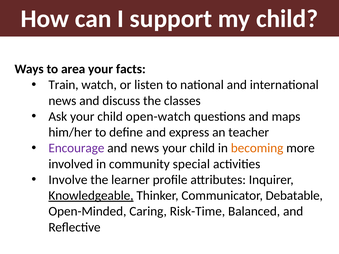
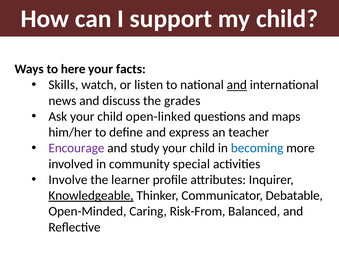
area: area -> here
Train: Train -> Skills
and at (237, 85) underline: none -> present
classes: classes -> grades
open-watch: open-watch -> open-linked
and news: news -> study
becoming colour: orange -> blue
Risk-Time: Risk-Time -> Risk-From
